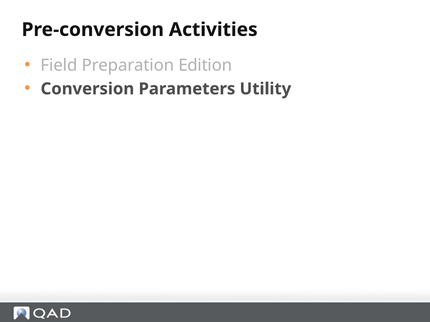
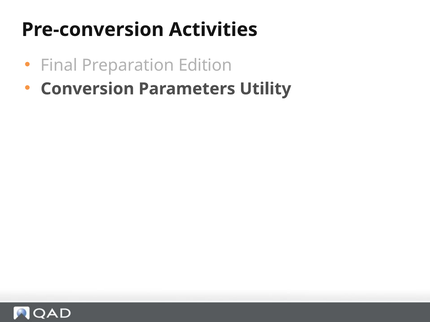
Field: Field -> Final
